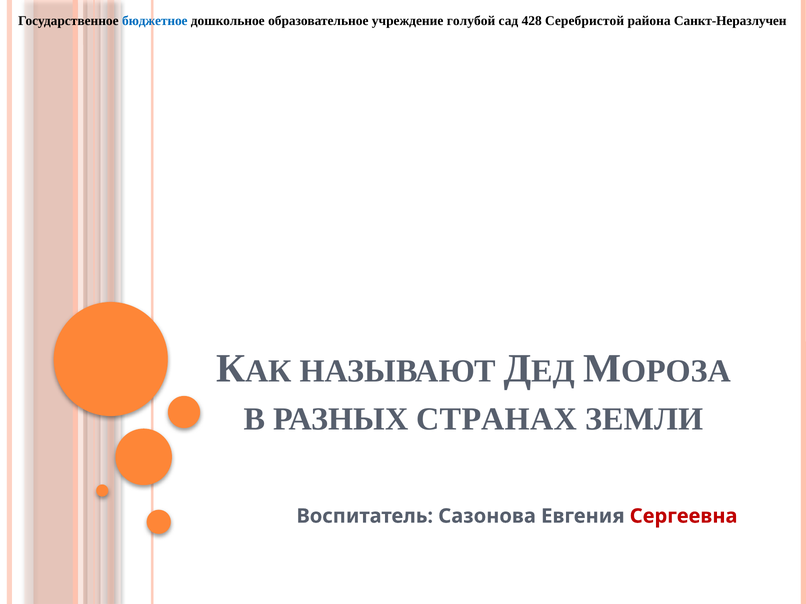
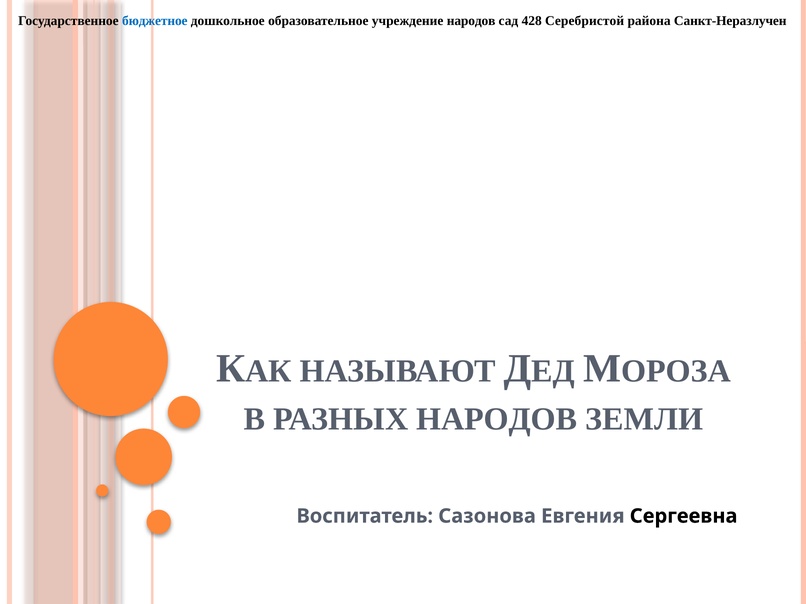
учреждение голубой: голубой -> народов
РАЗНЫХ СТРАНАХ: СТРАНАХ -> НАРОДОВ
Сергеевна colour: red -> black
